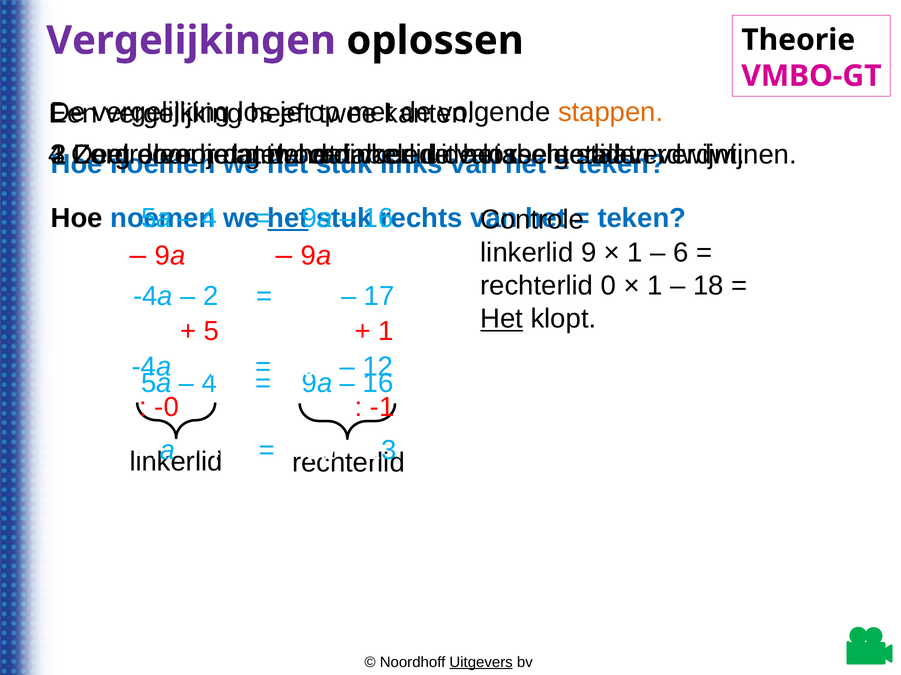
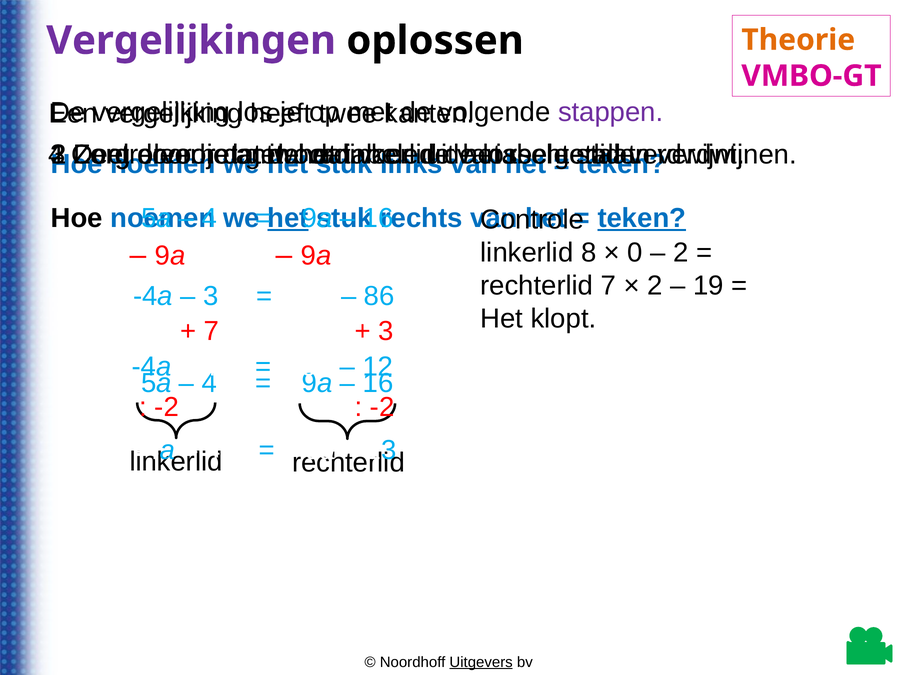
Theorie colour: black -> orange
stappen colour: orange -> purple
teken at (642, 218) underline: none -> present
9: 9 -> 8
1 at (635, 253): 1 -> 0
6 at (681, 253): 6 -> 2
rechterlid 0: 0 -> 7
1 at (655, 286): 1 -> 2
18: 18 -> 19
2 at (211, 297): 2 -> 3
17: 17 -> 86
Het at (502, 319) underline: present -> none
5 at (211, 332): 5 -> 7
1 at (386, 332): 1 -> 3
-0 at (167, 408): -0 -> -2
-1 at (382, 408): -1 -> -2
